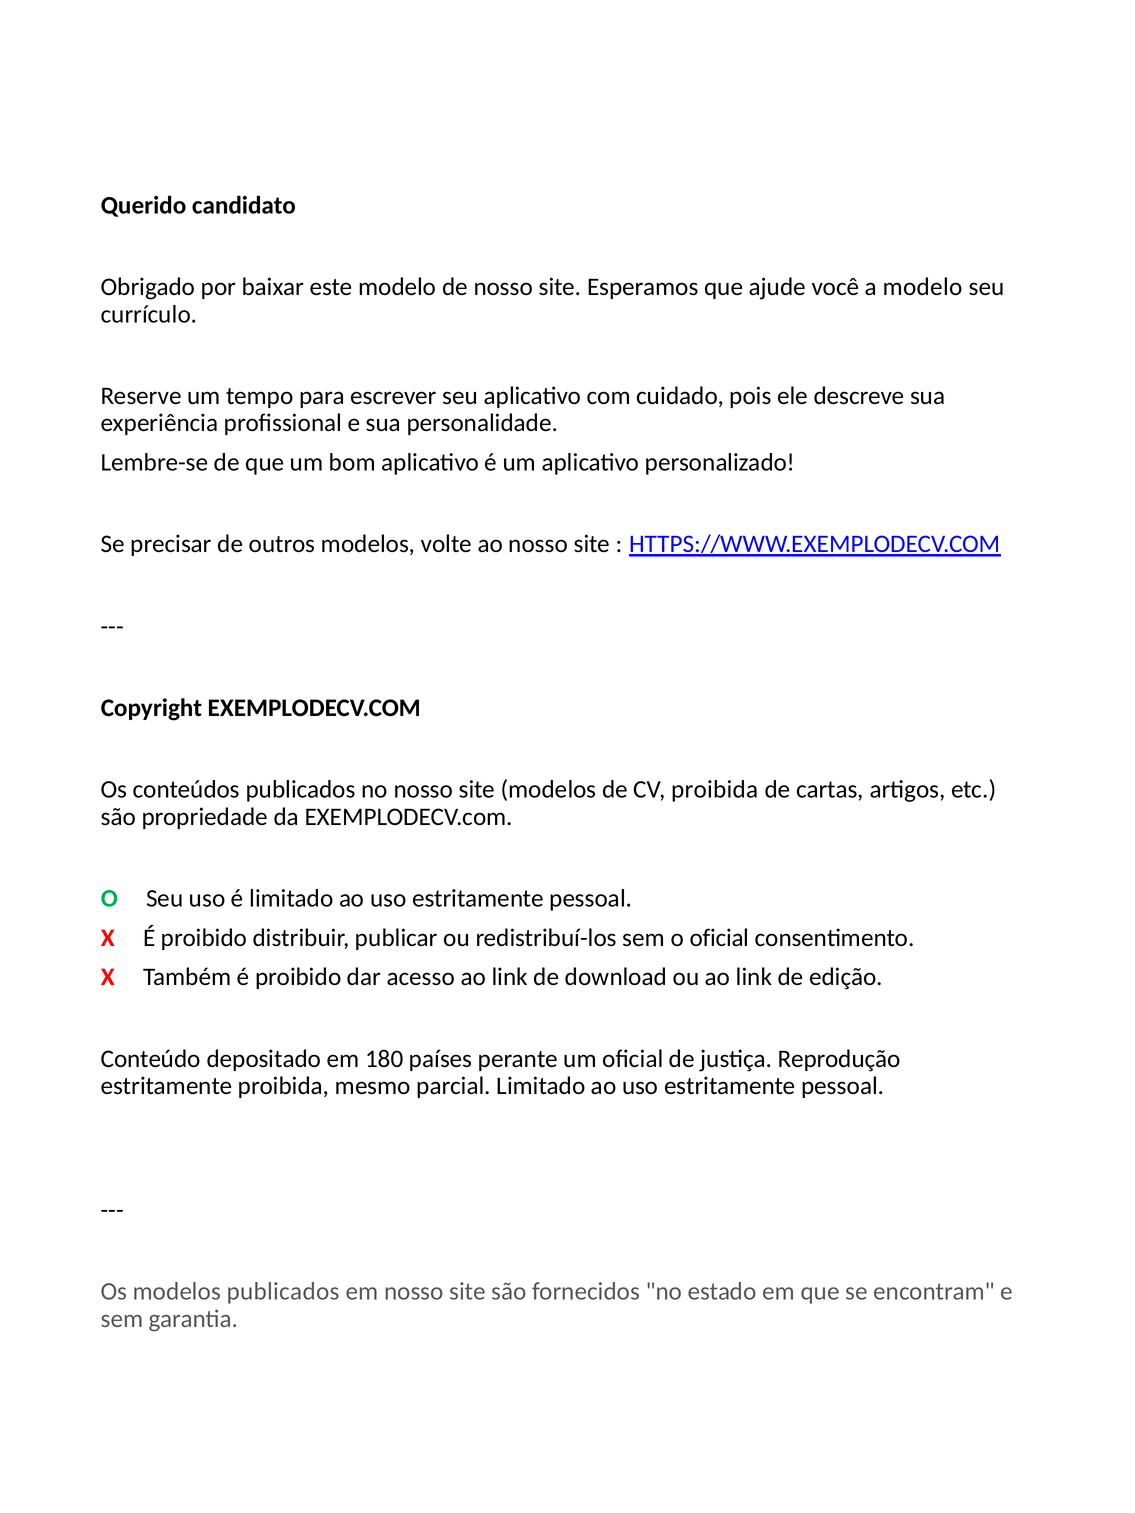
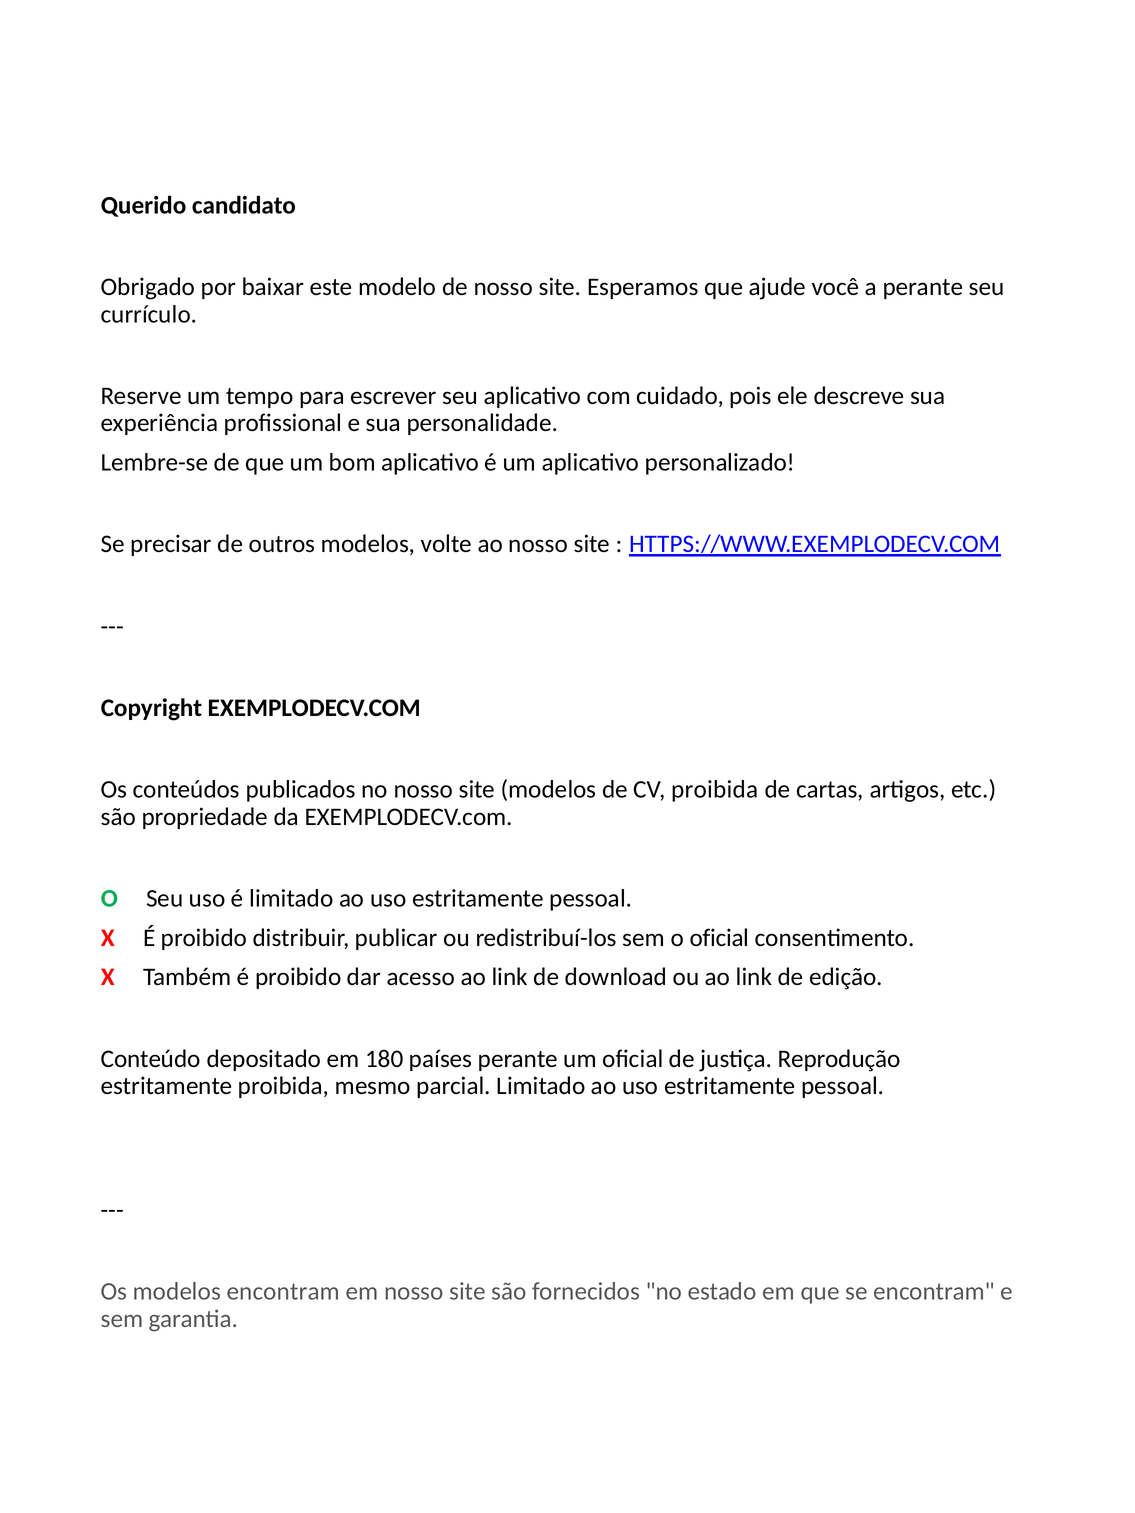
a modelo: modelo -> perante
modelos publicados: publicados -> encontram
